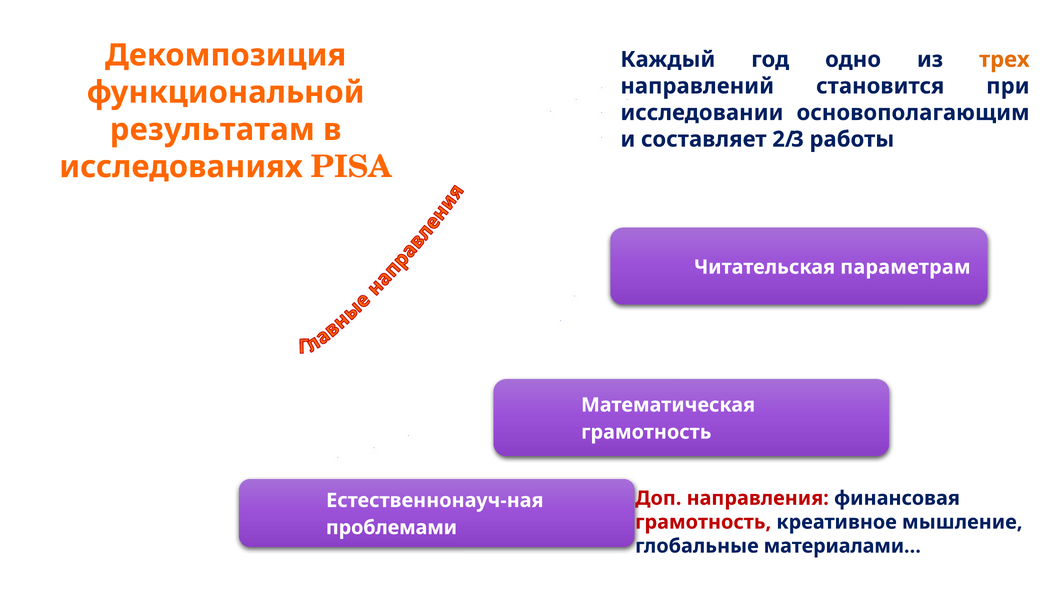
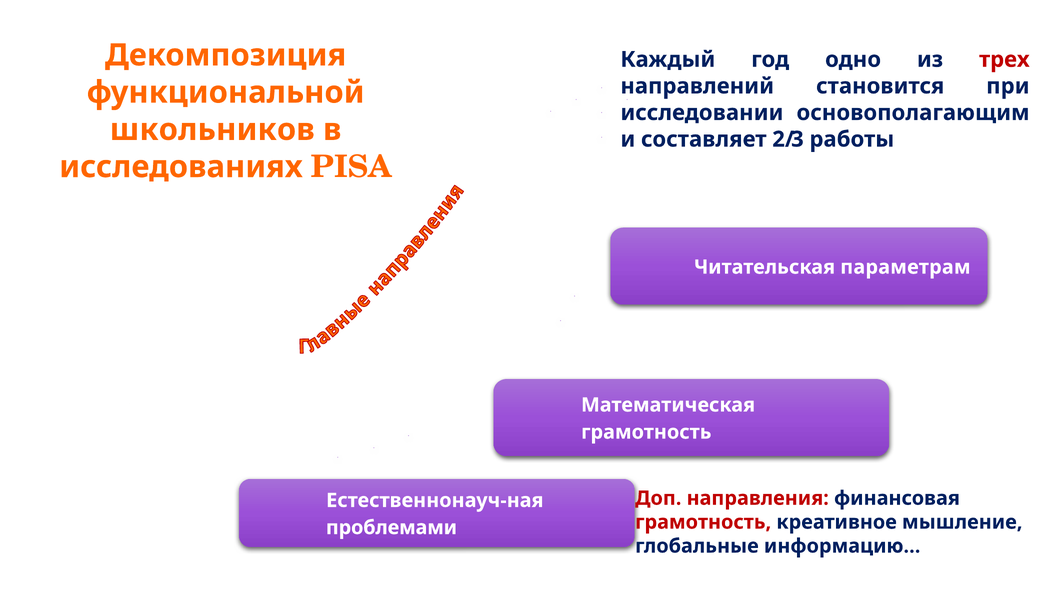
трех colour: orange -> red
результатам: результатам -> школьников
материалами…: материалами… -> информацию…
